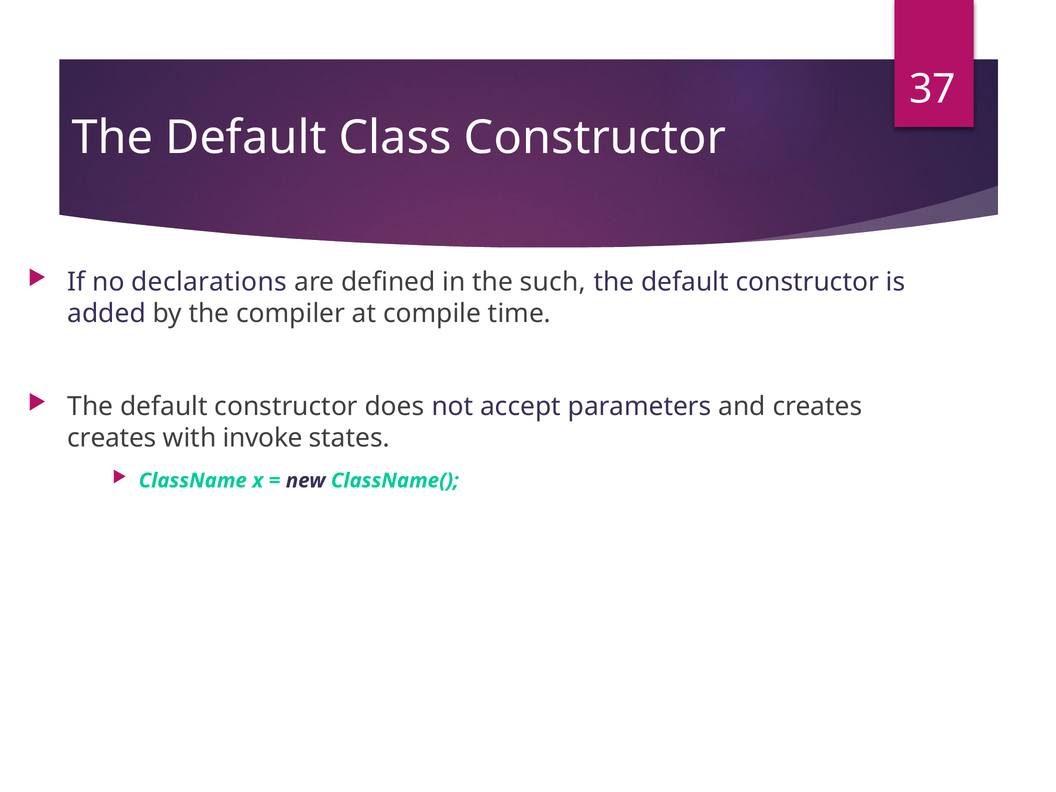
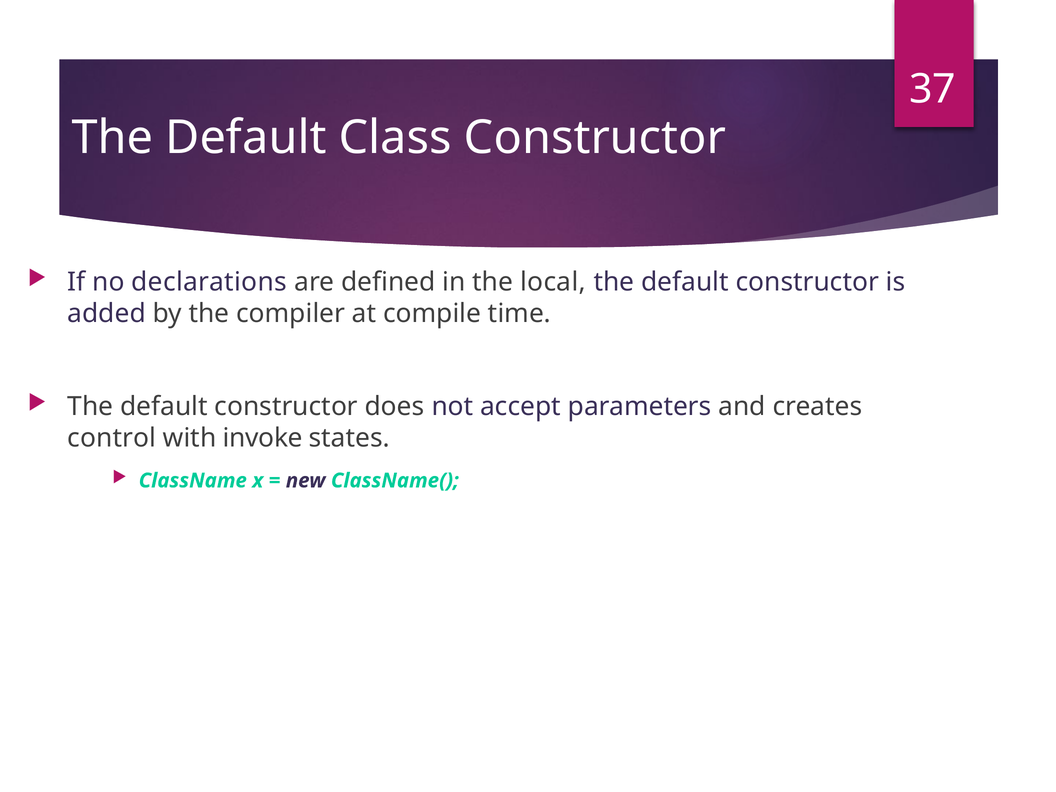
such: such -> local
creates at (112, 438): creates -> control
